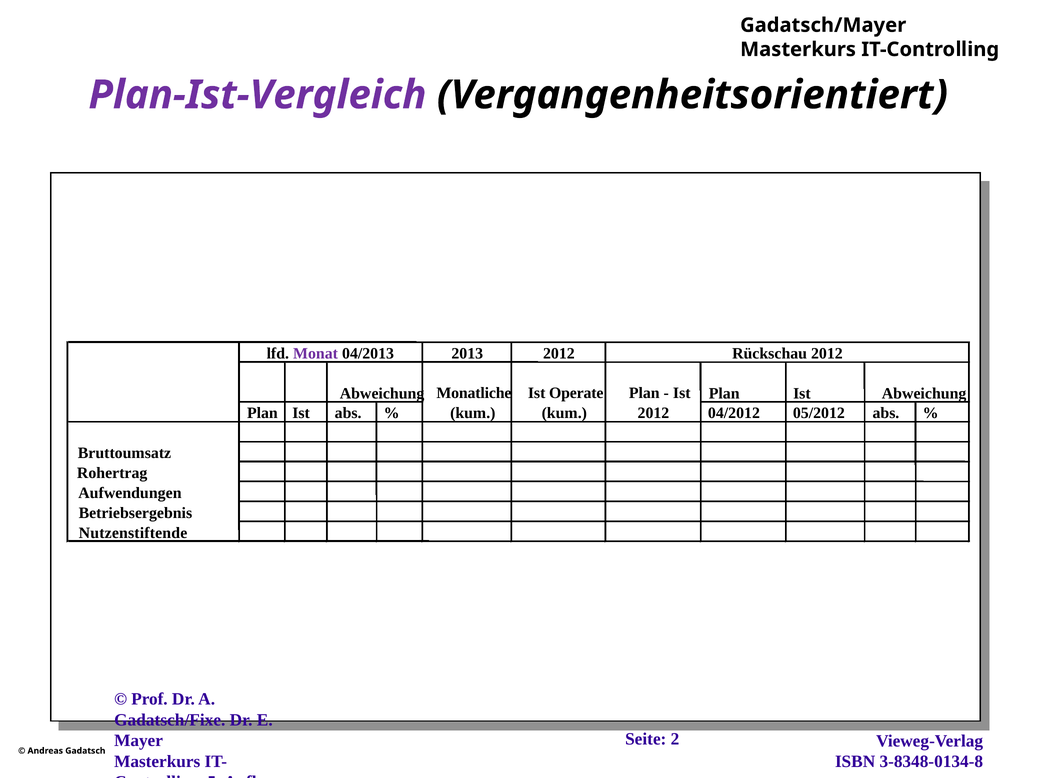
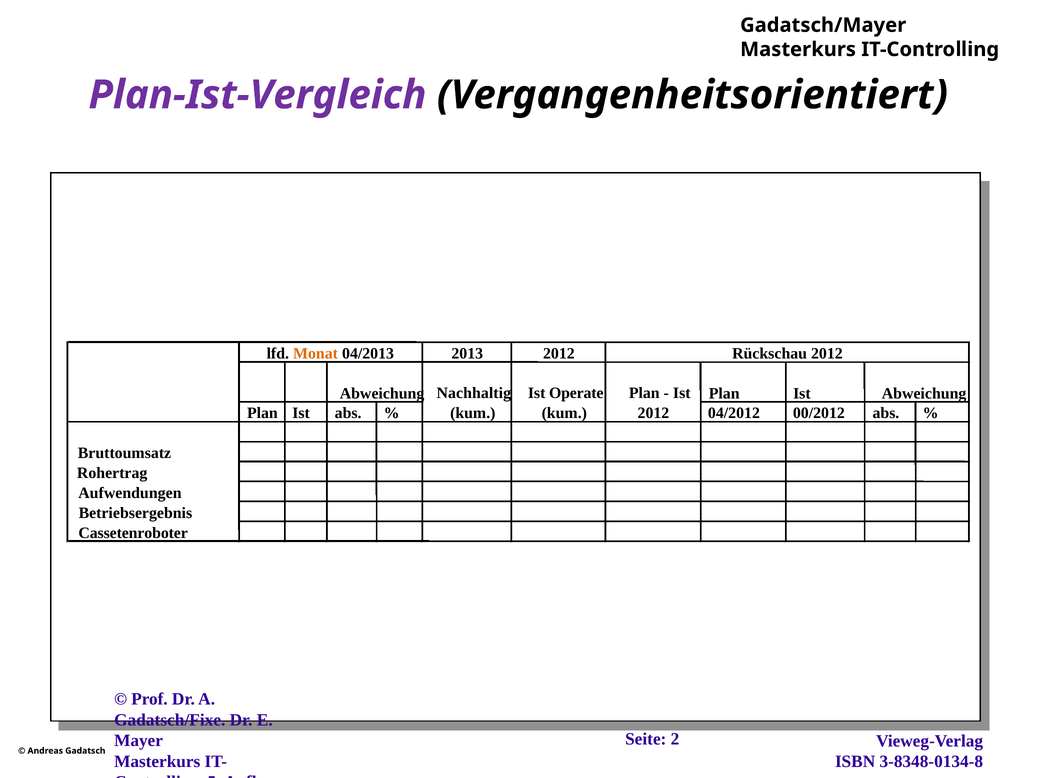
Monat colour: purple -> orange
Monatliche: Monatliche -> Nachhaltig
05/2012: 05/2012 -> 00/2012
Nutzenstiftende: Nutzenstiftende -> Cassetenroboter
